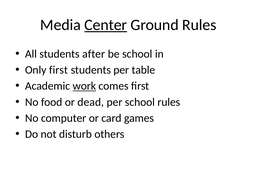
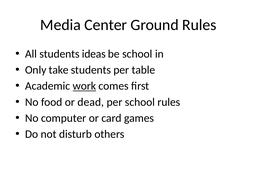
Center underline: present -> none
after: after -> ideas
Only first: first -> take
